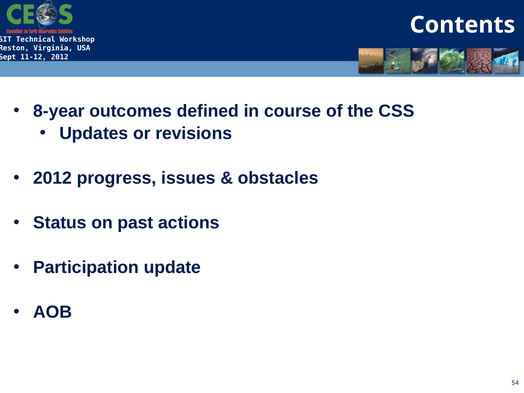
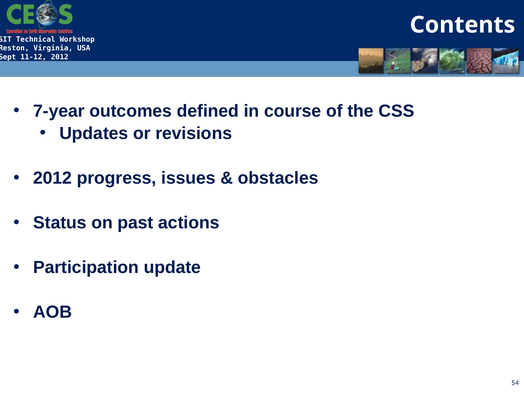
8-year: 8-year -> 7-year
